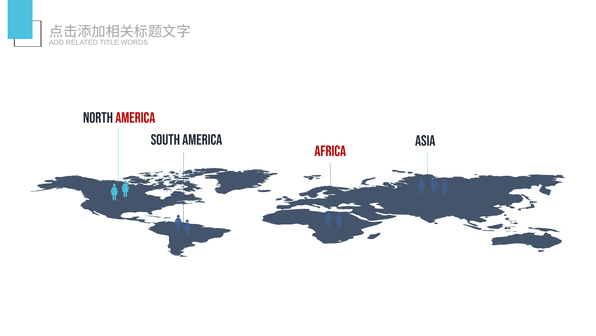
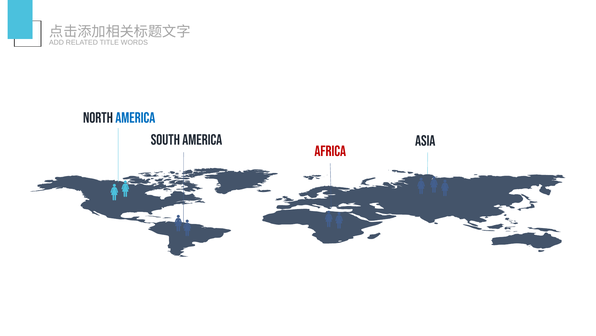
AMERICA at (135, 118) colour: red -> blue
